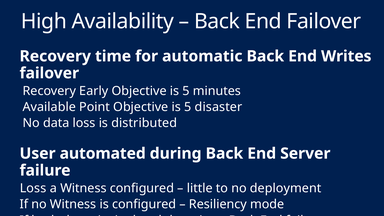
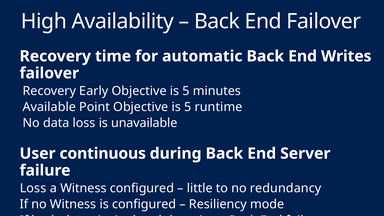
disaster: disaster -> runtime
distributed: distributed -> unavailable
automated: automated -> continuous
deployment: deployment -> redundancy
